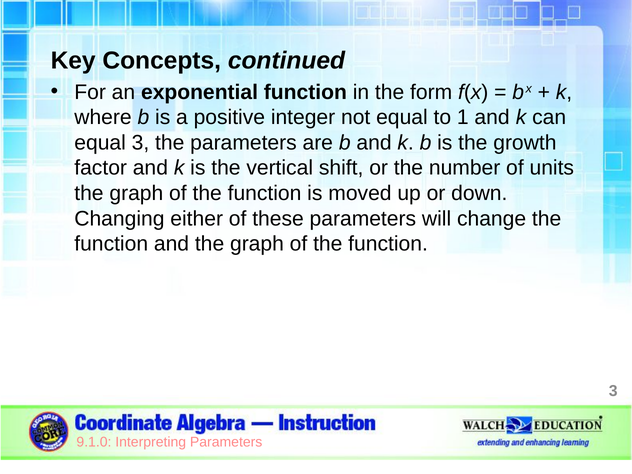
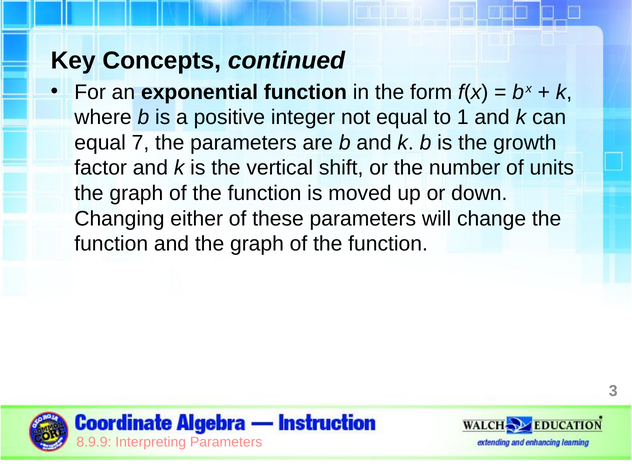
equal 3: 3 -> 7
9.1.0: 9.1.0 -> 8.9.9
